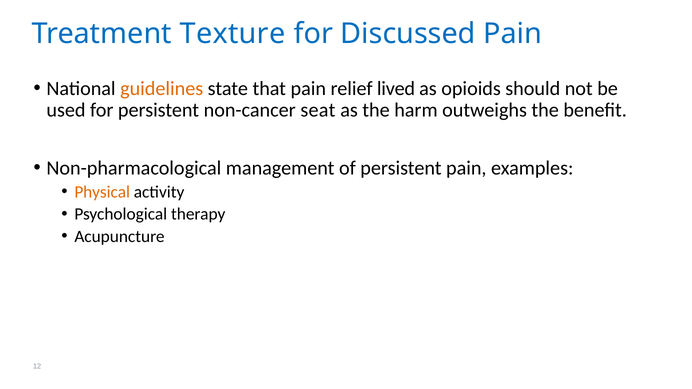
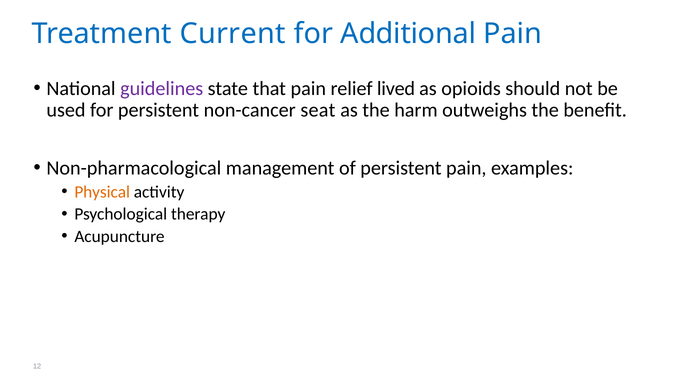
Texture: Texture -> Current
Discussed: Discussed -> Additional
guidelines colour: orange -> purple
